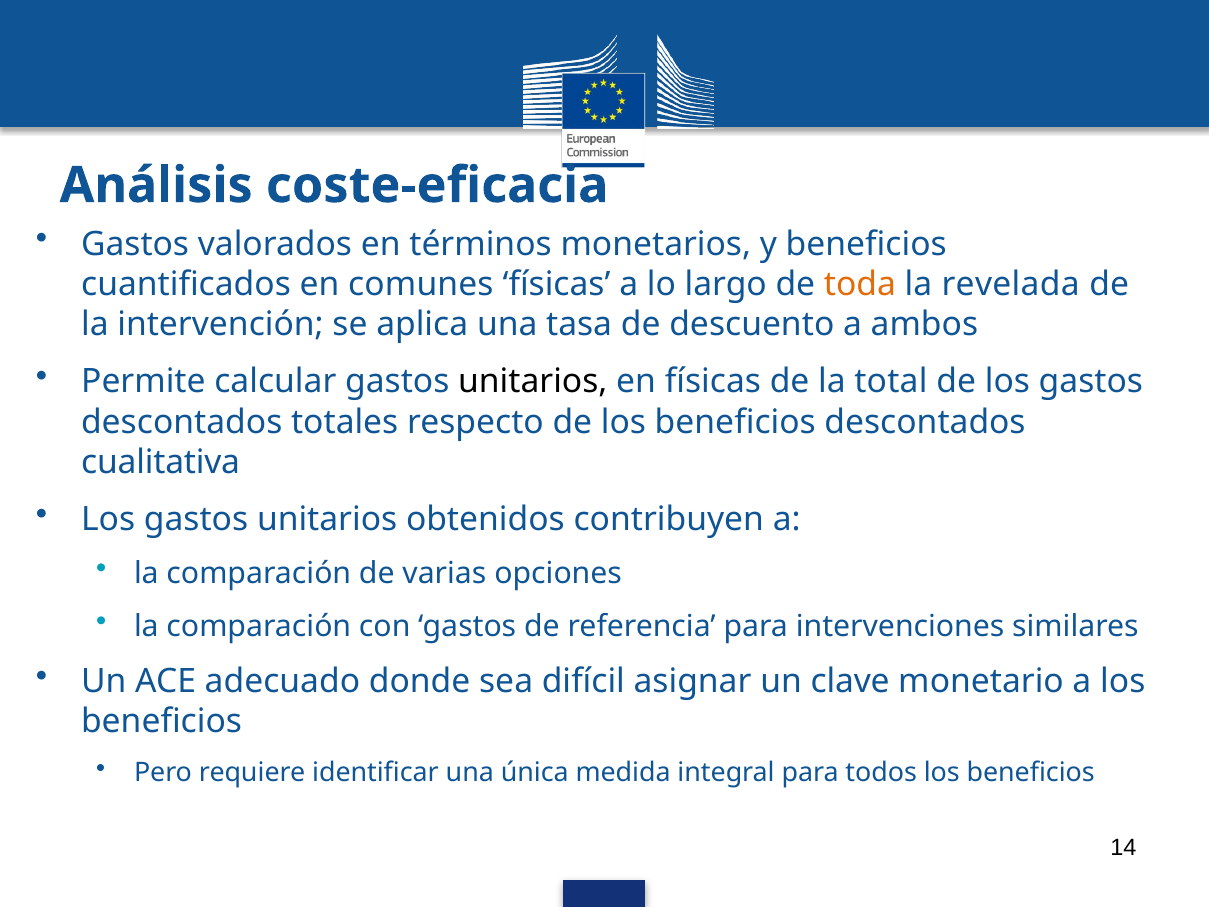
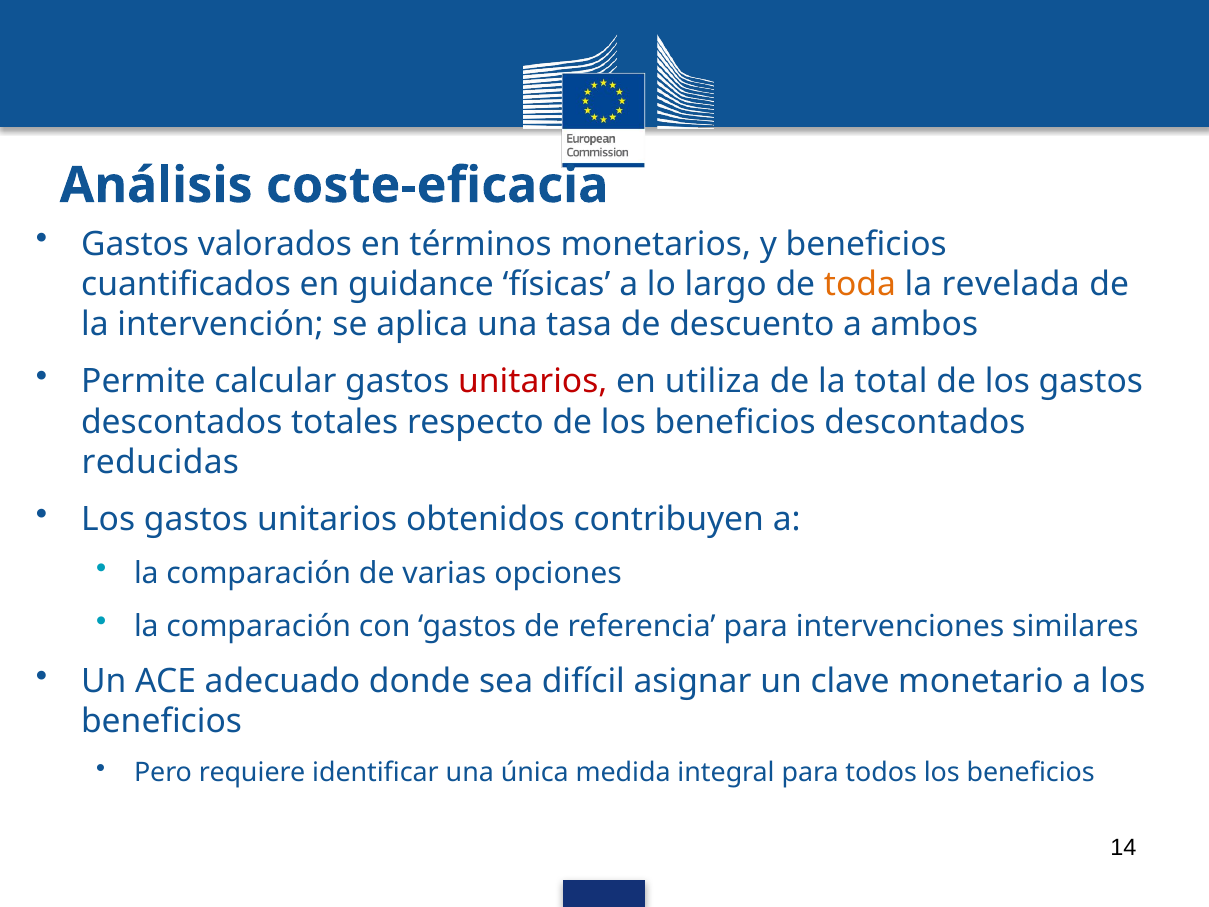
comunes: comunes -> guidance
unitarios at (533, 382) colour: black -> red
en físicas: físicas -> utiliza
cualitativa: cualitativa -> reducidas
